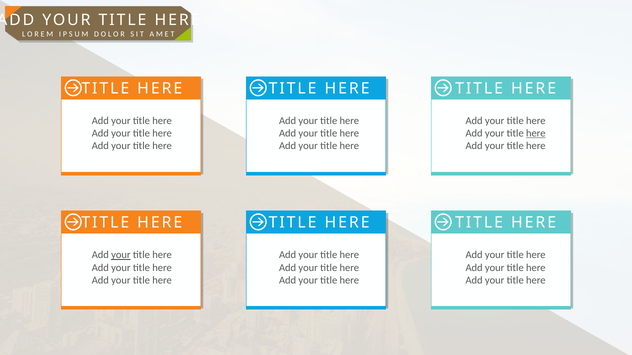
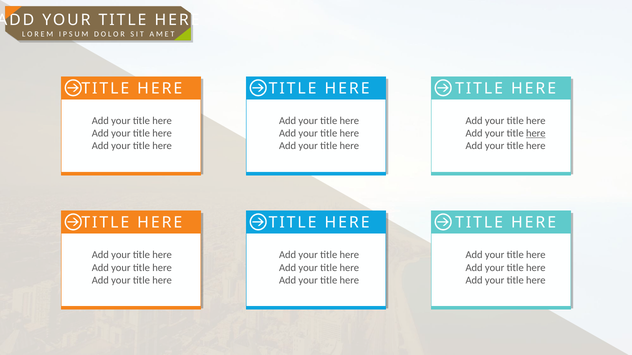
your at (121, 255) underline: present -> none
